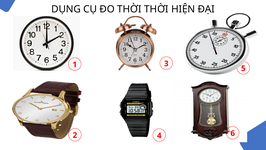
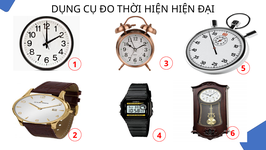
THỜI at (156, 9): THỜI -> HIỆN
